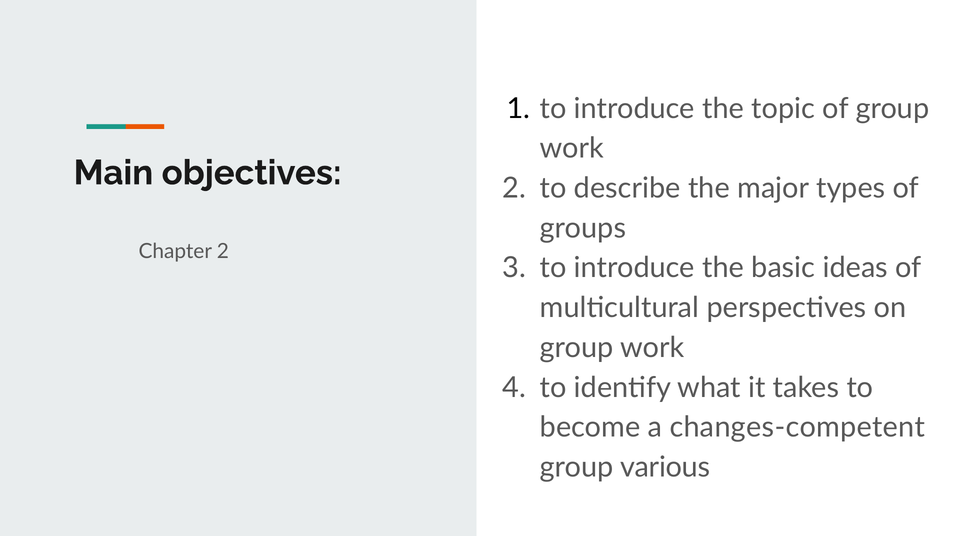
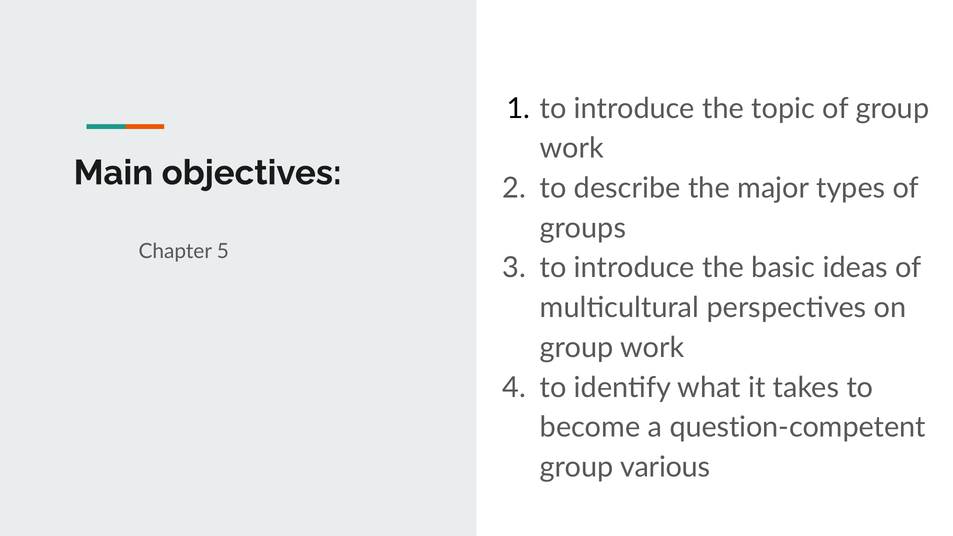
Chapter 2: 2 -> 5
changes-competent: changes-competent -> question-competent
